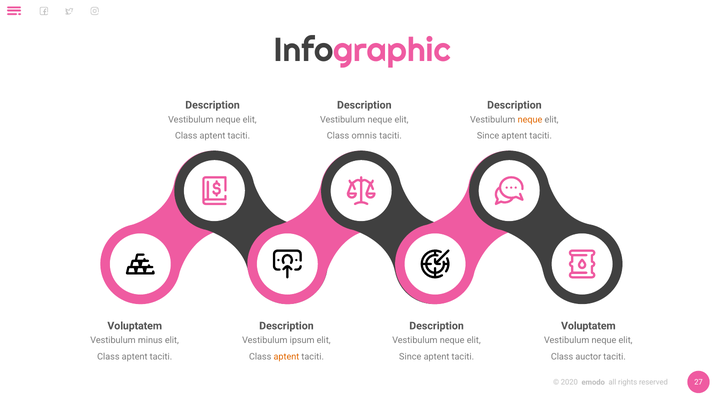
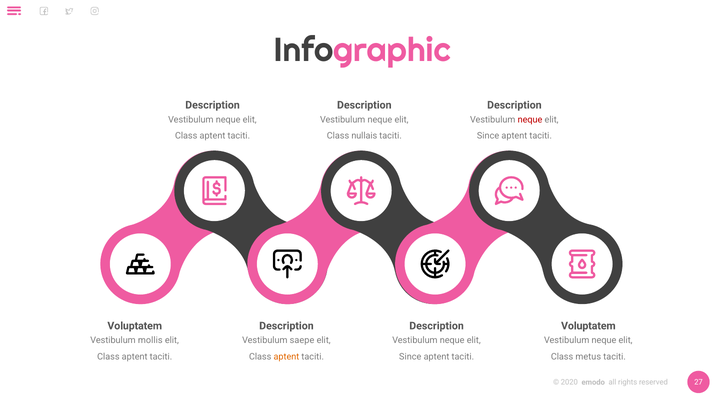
neque at (530, 120) colour: orange -> red
omnis: omnis -> nullais
minus: minus -> mollis
ipsum: ipsum -> saepe
auctor: auctor -> metus
